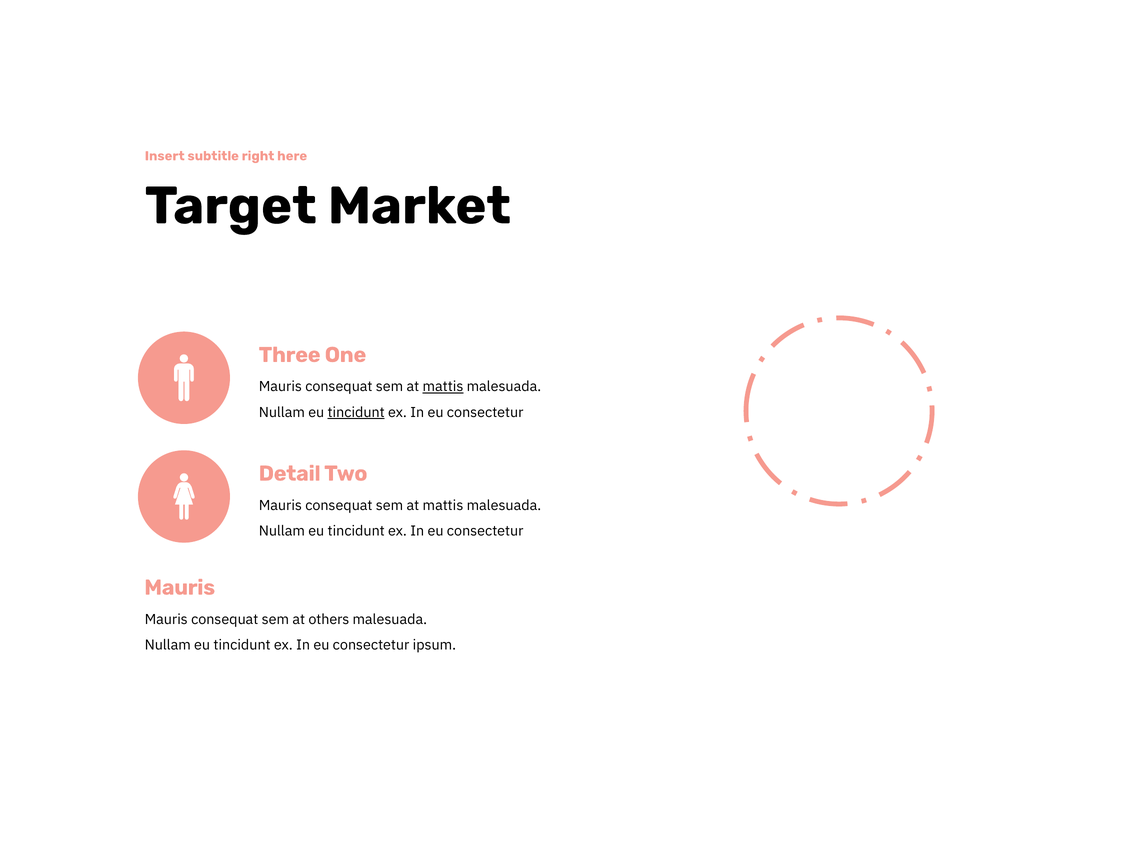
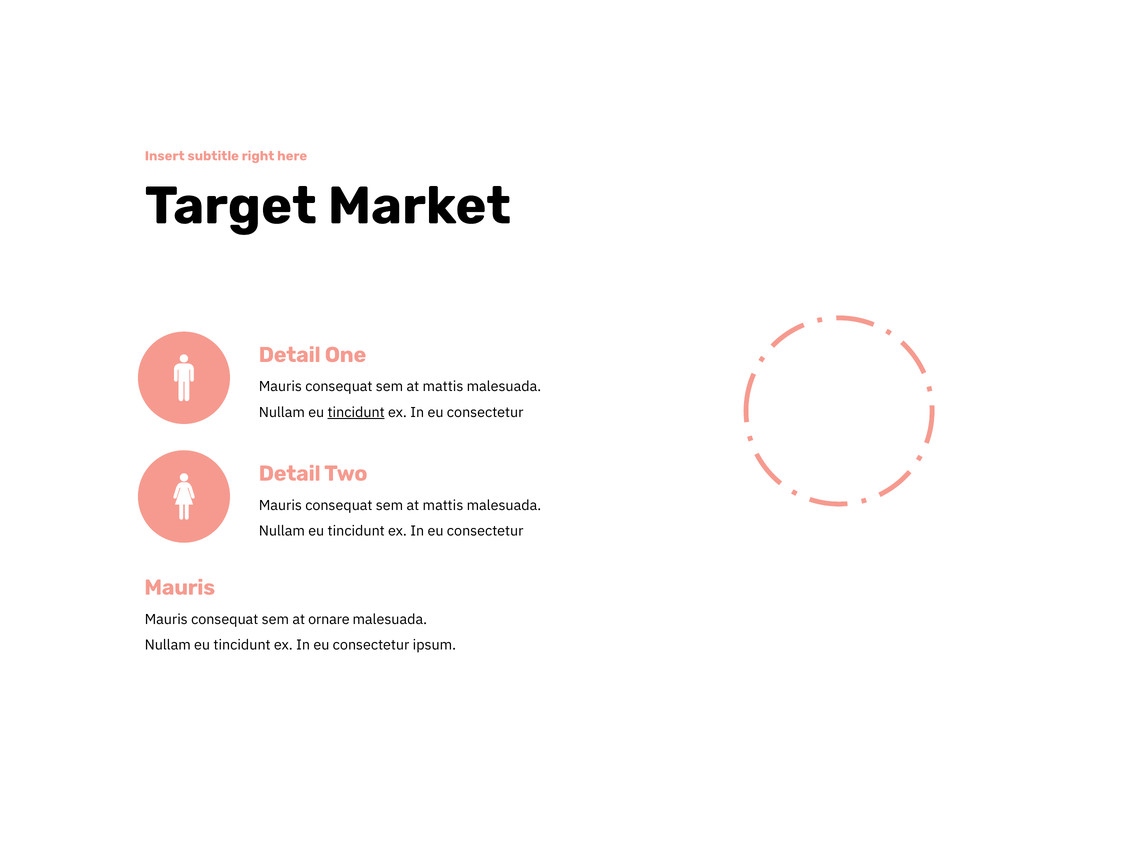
Three at (290, 355): Three -> Detail
mattis at (443, 387) underline: present -> none
others: others -> ornare
